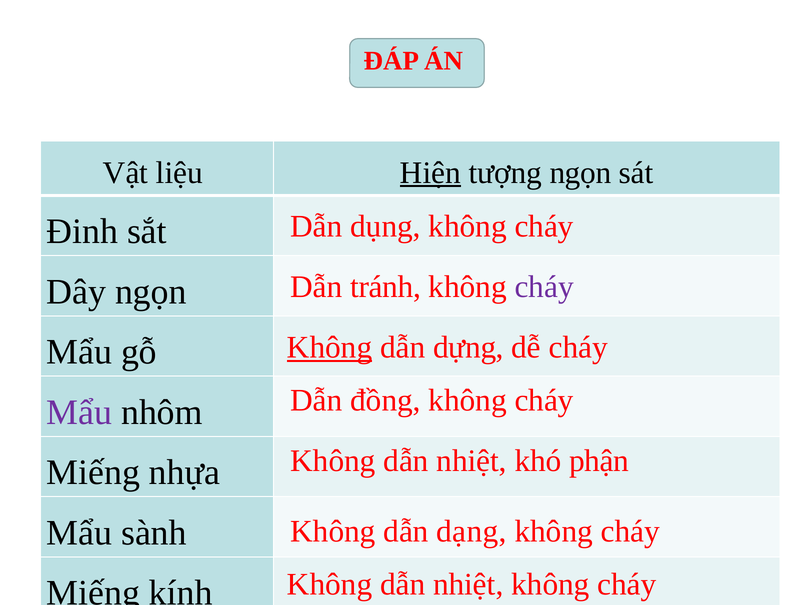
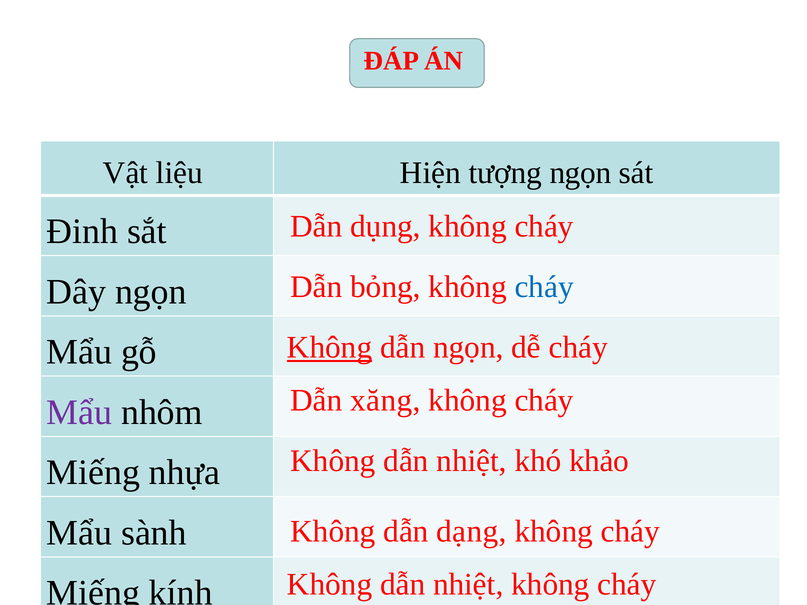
Hiện underline: present -> none
tránh: tránh -> bỏng
cháy at (544, 287) colour: purple -> blue
dẫn dựng: dựng -> ngọn
đồng: đồng -> xăng
phận: phận -> khảo
